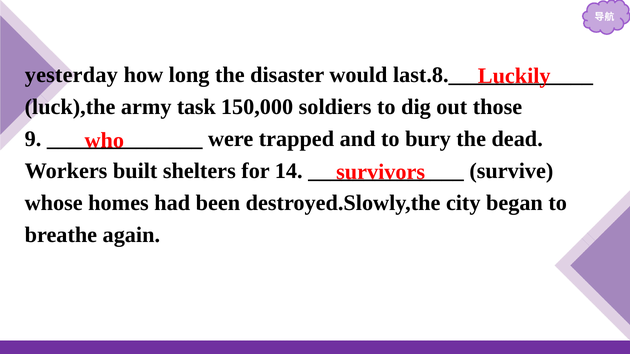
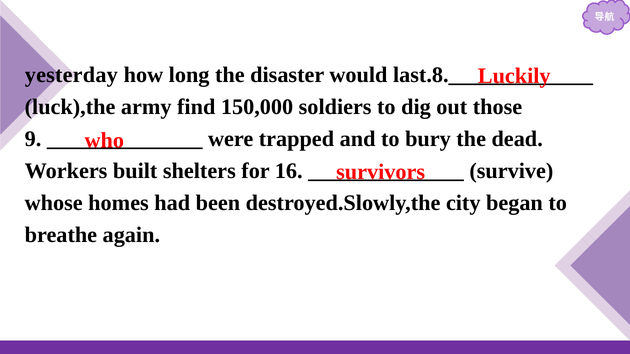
task: task -> find
14: 14 -> 16
